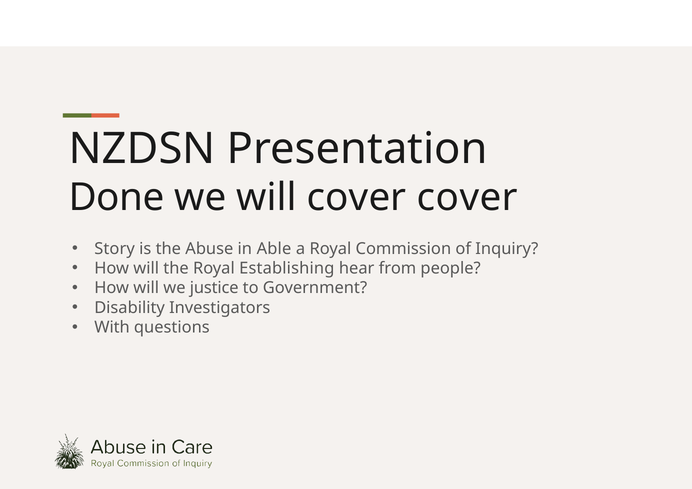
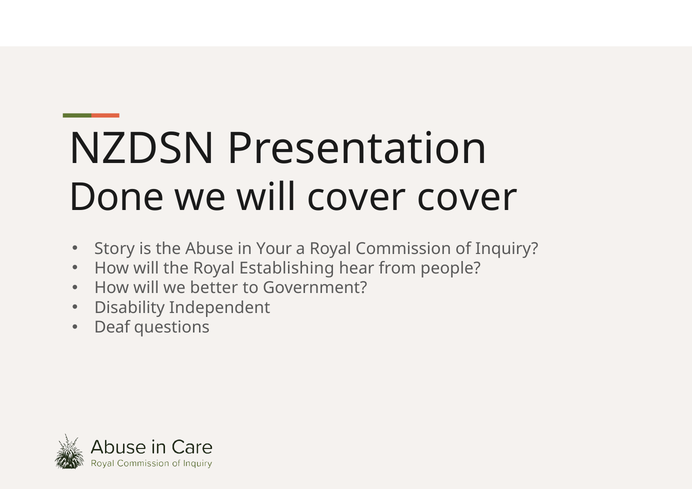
Able: Able -> Your
justice: justice -> better
Investigators: Investigators -> Independent
With: With -> Deaf
